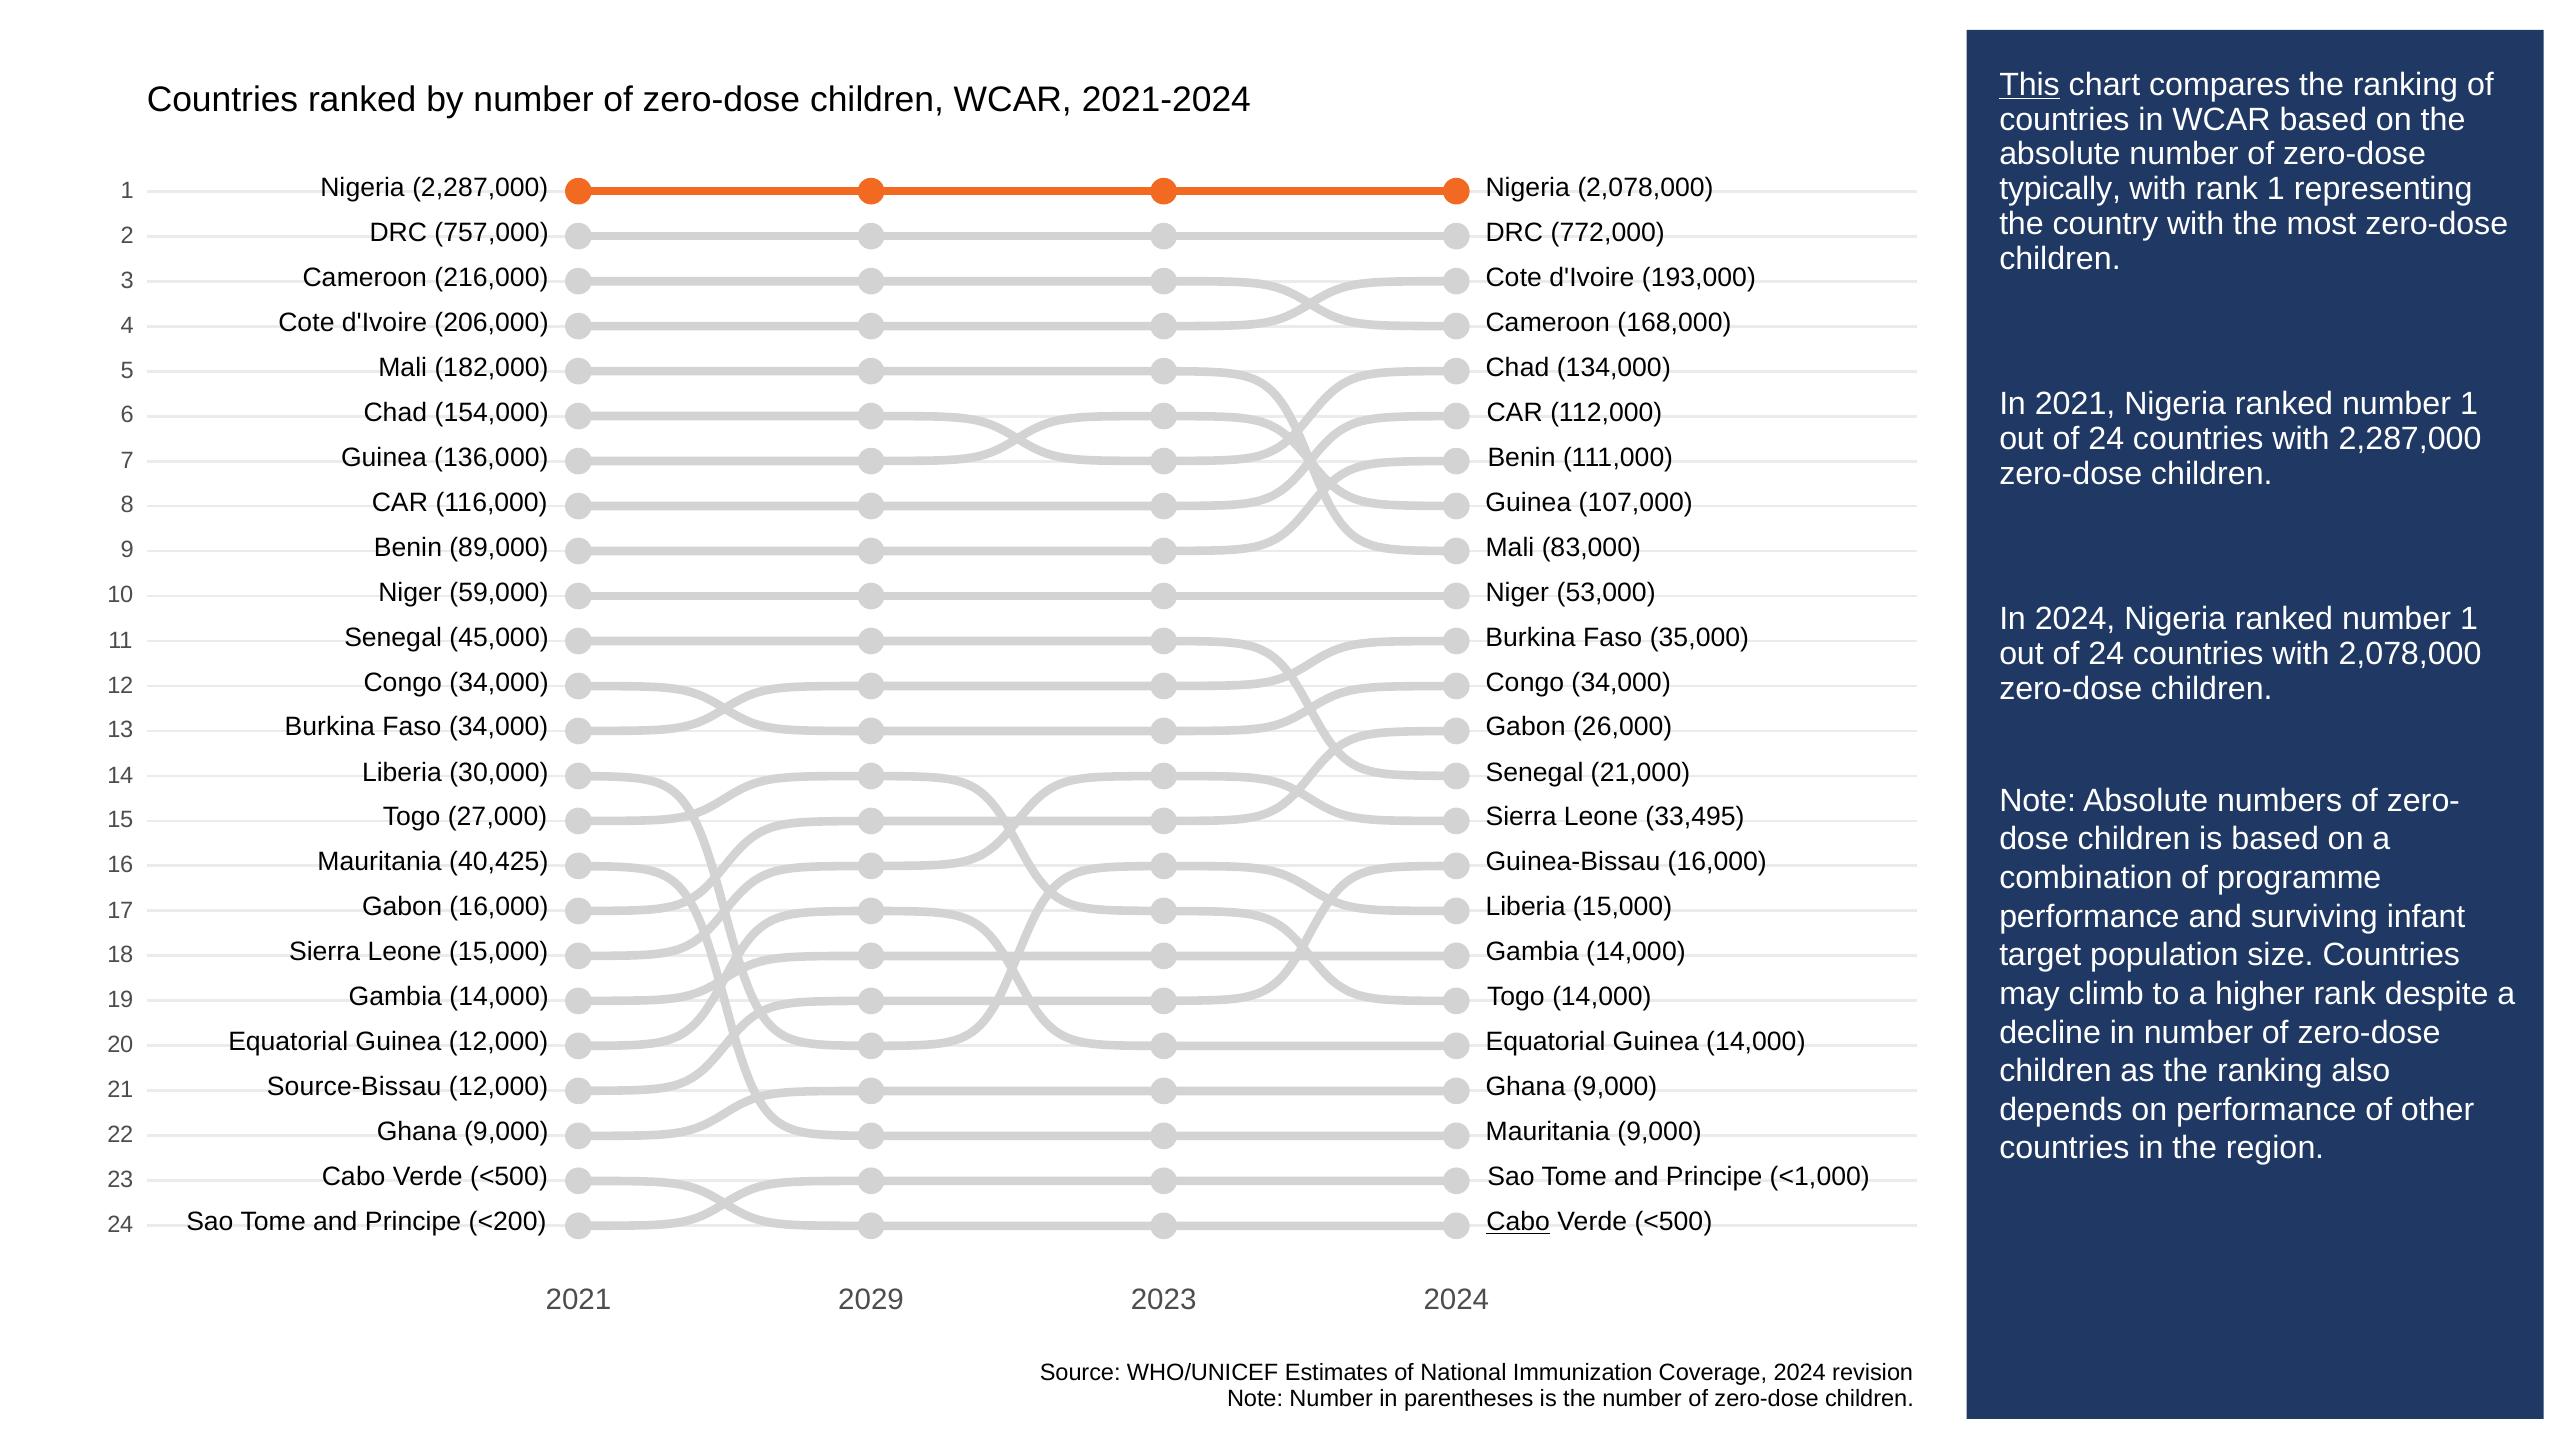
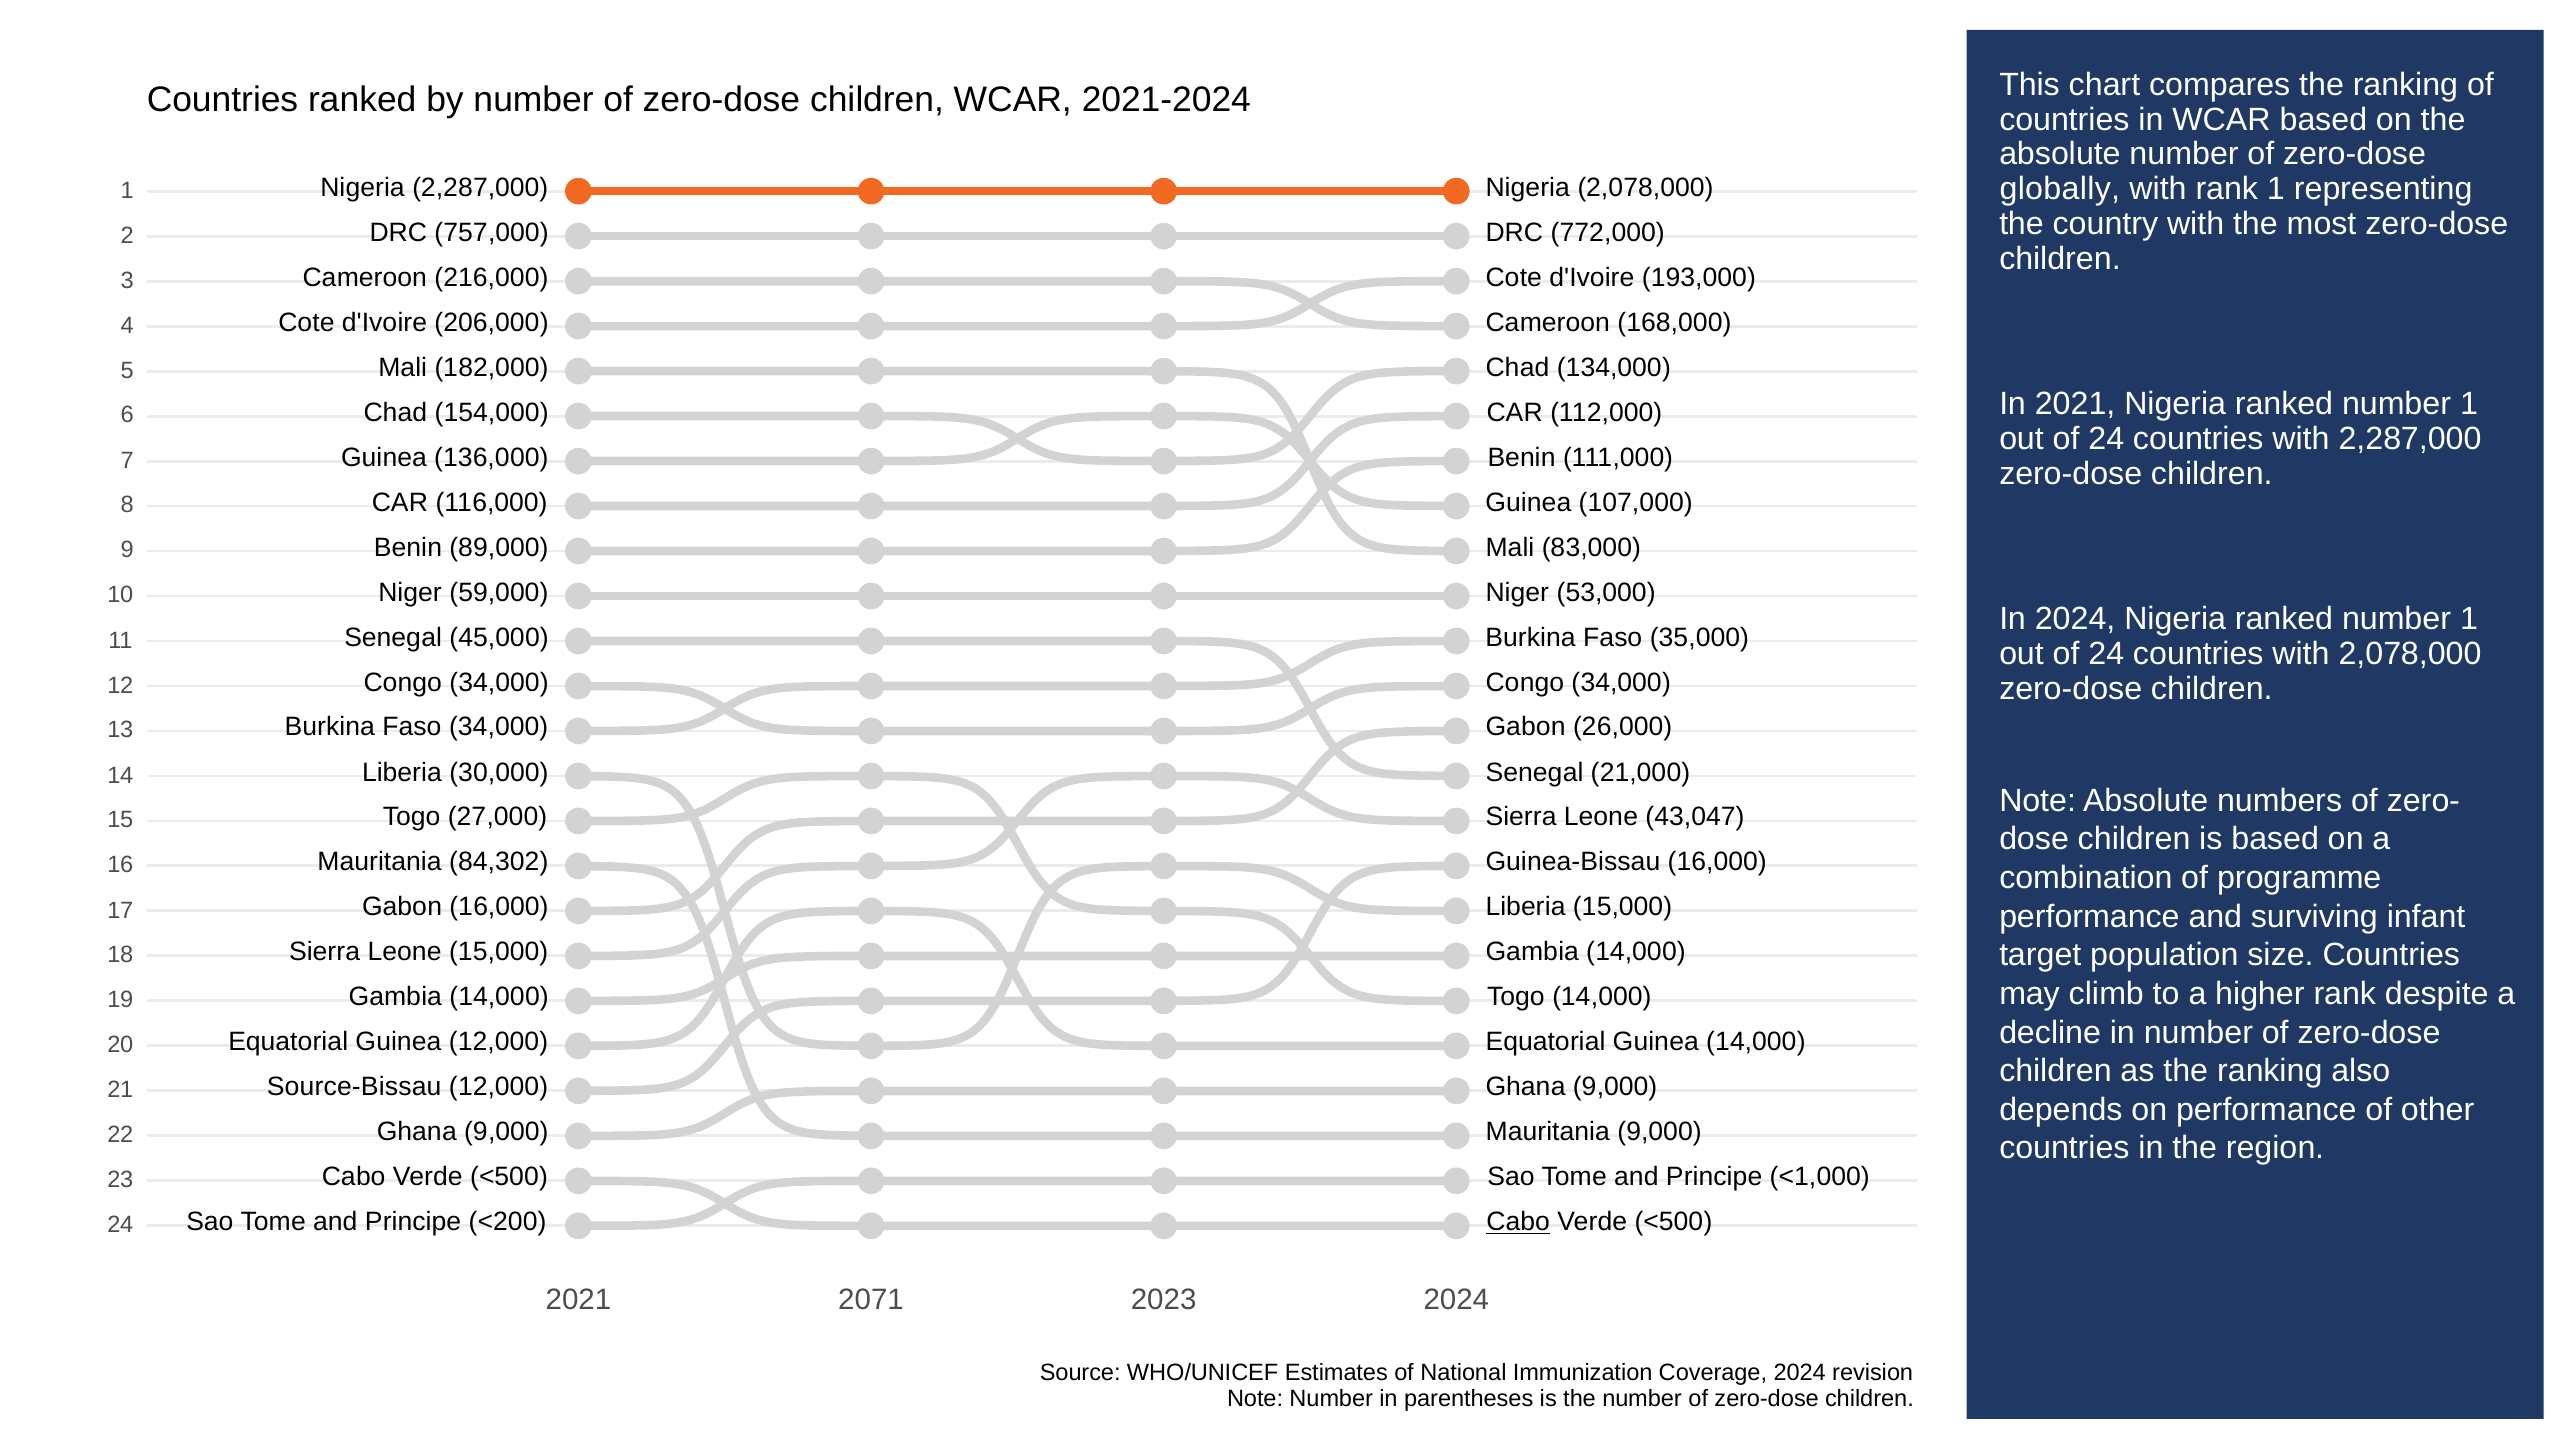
This underline: present -> none
typically: typically -> globally
33,495: 33,495 -> 43,047
40,425: 40,425 -> 84,302
2029: 2029 -> 2071
